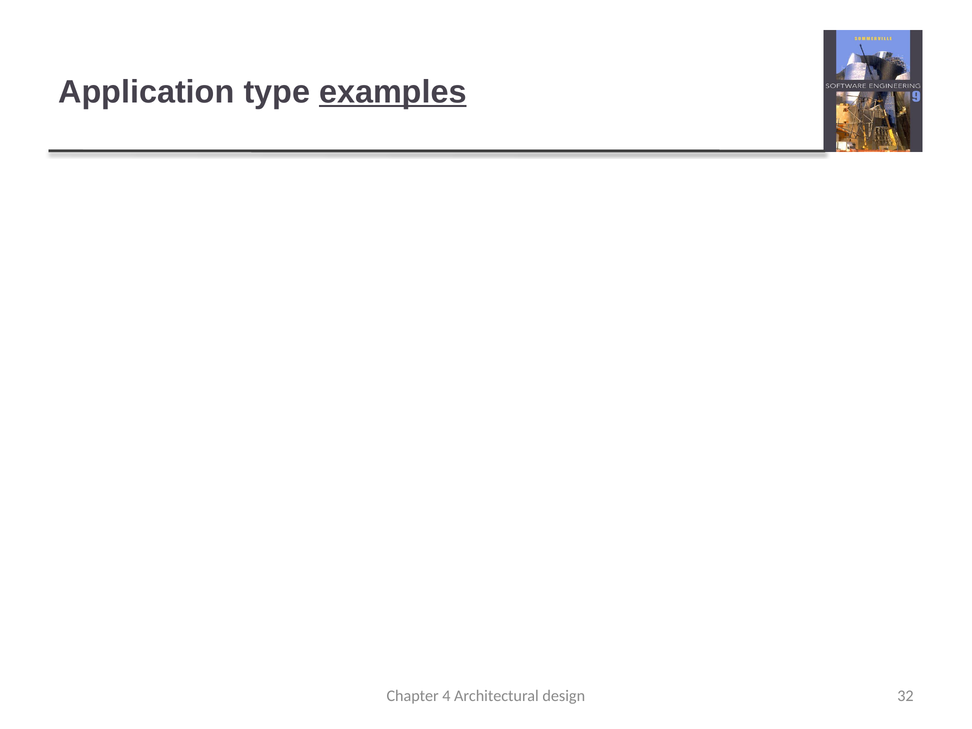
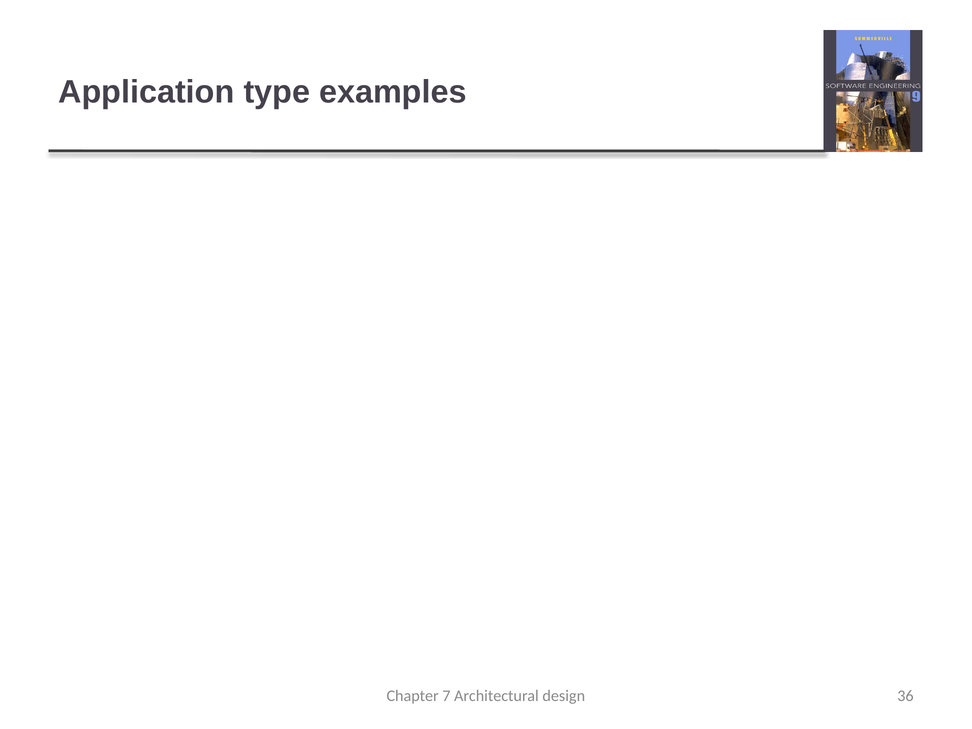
examples underline: present -> none
4: 4 -> 7
32: 32 -> 36
